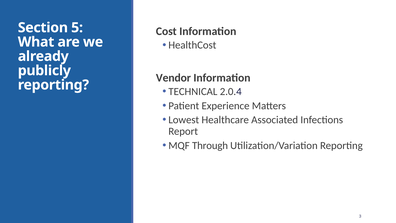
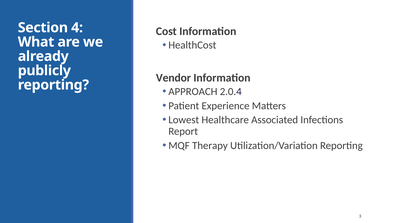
5: 5 -> 4
TECHNICAL: TECHNICAL -> APPROACH
Through: Through -> Therapy
